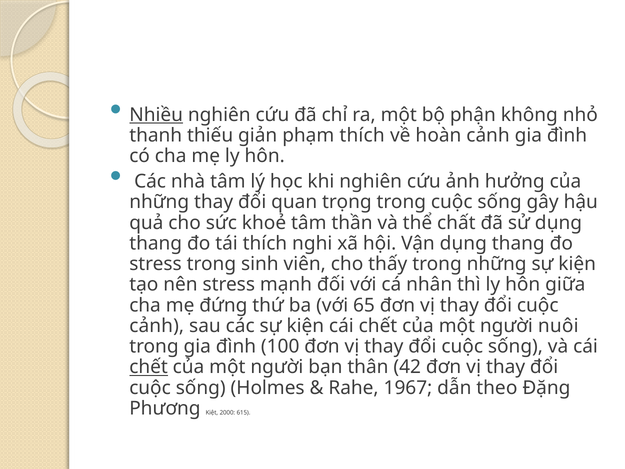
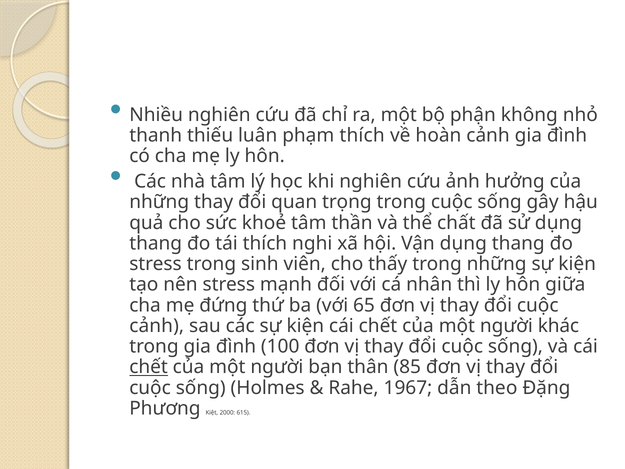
Nhiều underline: present -> none
giản: giản -> luân
nuôi: nuôi -> khác
42: 42 -> 85
